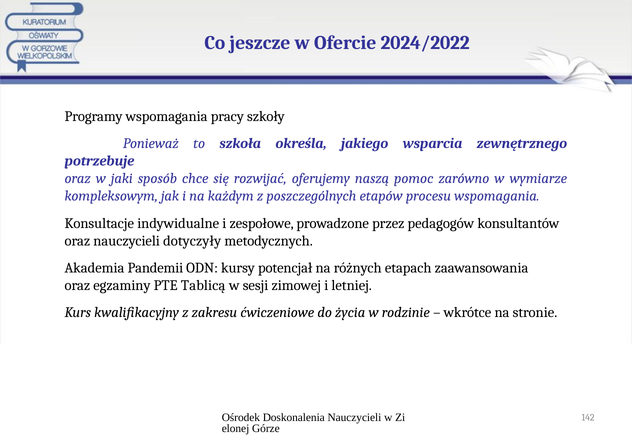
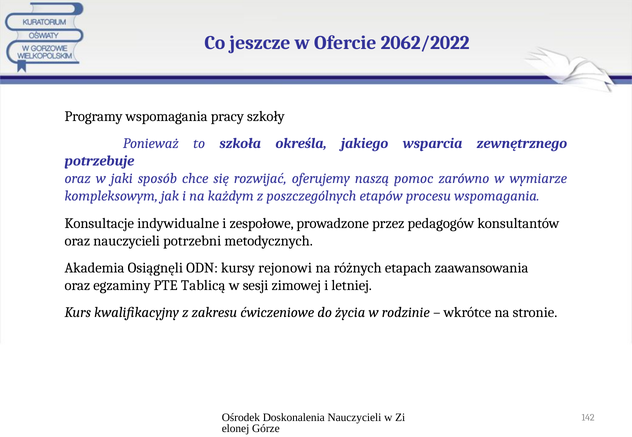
2024/2022: 2024/2022 -> 2062/2022
dotyczyły: dotyczyły -> potrzebni
Pandemii: Pandemii -> Osiągnęli
potencjał: potencjał -> rejonowi
